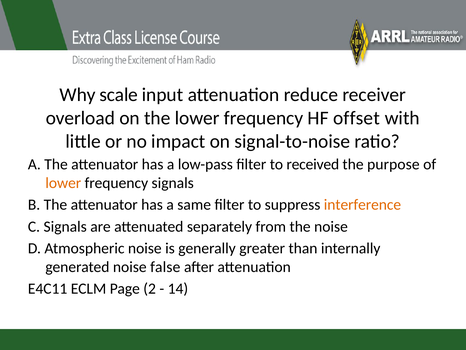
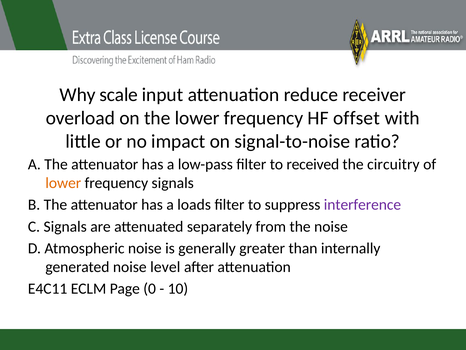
purpose: purpose -> circuitry
same: same -> loads
interference colour: orange -> purple
false: false -> level
2: 2 -> 0
14: 14 -> 10
